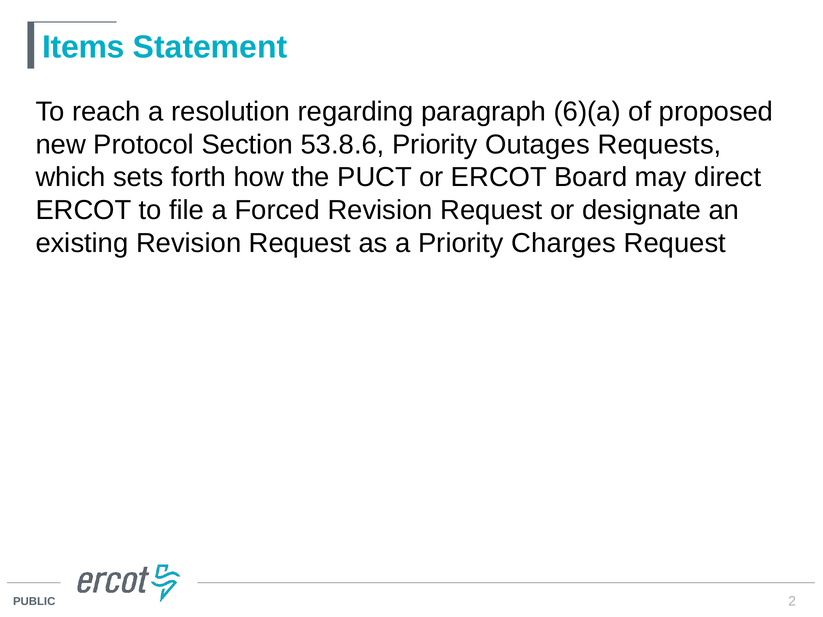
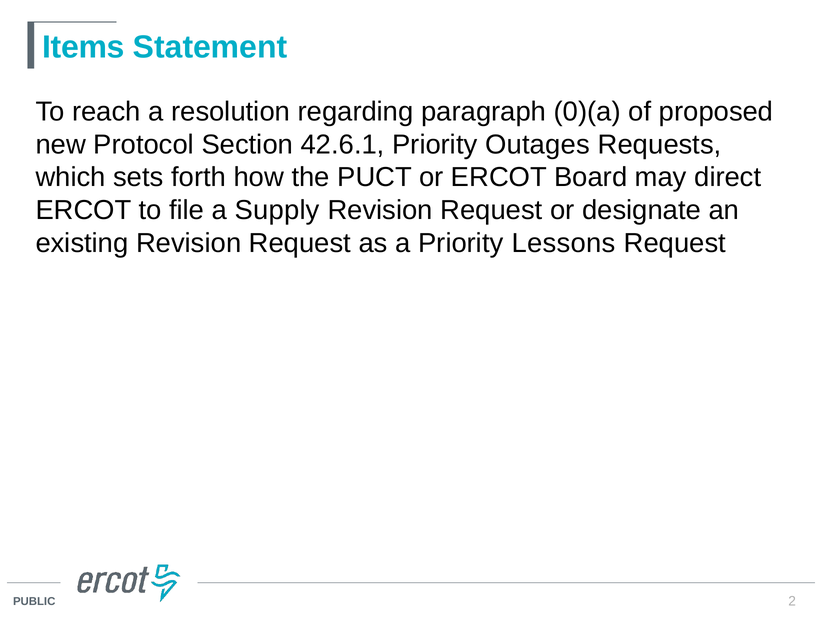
6)(a: 6)(a -> 0)(a
53.8.6: 53.8.6 -> 42.6.1
Forced: Forced -> Supply
Charges: Charges -> Lessons
